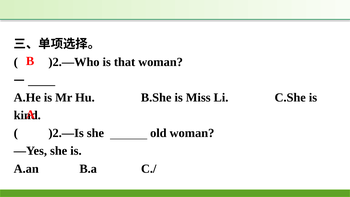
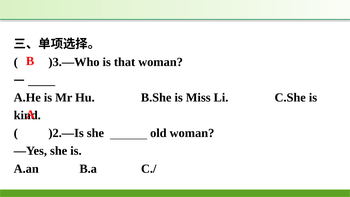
)2.—Who: )2.—Who -> )3.—Who
